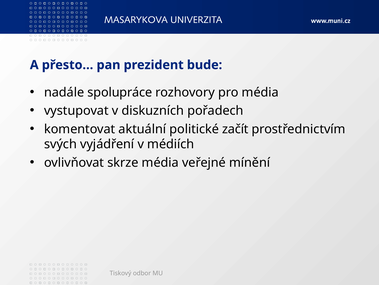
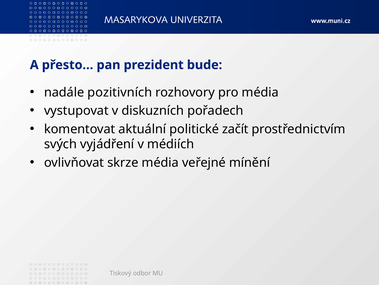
spolupráce: spolupráce -> pozitivních
